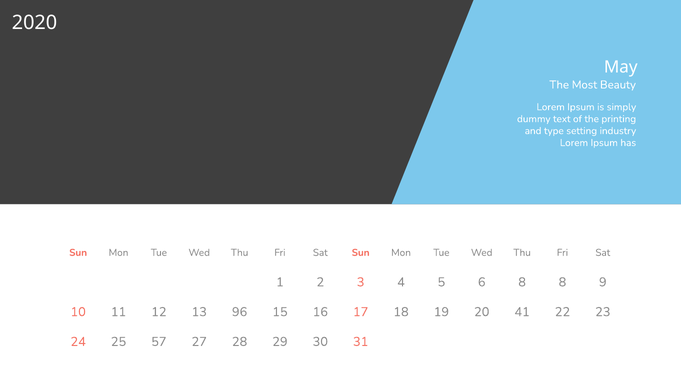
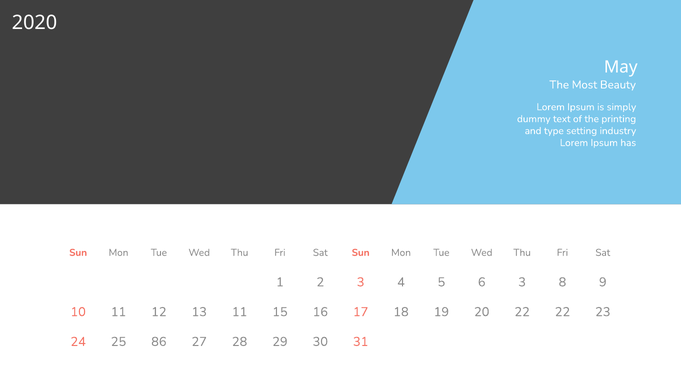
6 8: 8 -> 3
13 96: 96 -> 11
20 41: 41 -> 22
57: 57 -> 86
